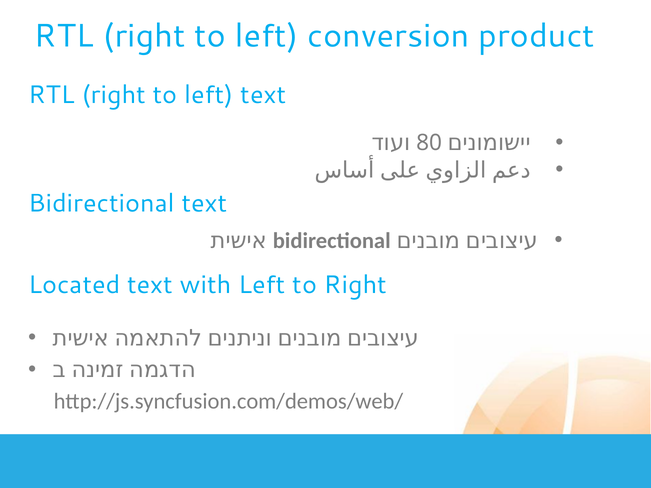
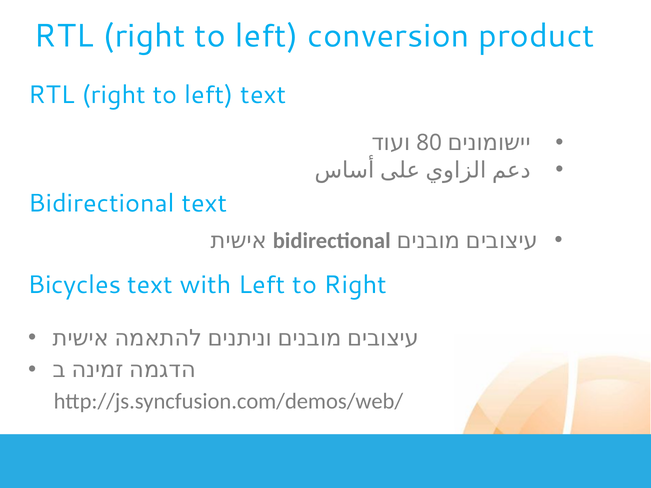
Located: Located -> Bicycles
